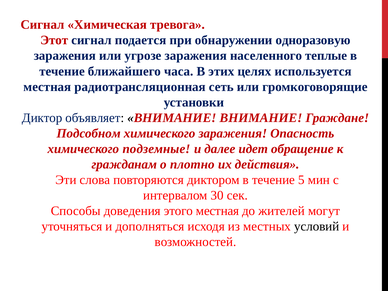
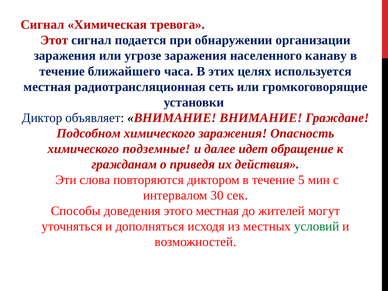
одноразовую: одноразовую -> организации
теплые: теплые -> канаву
плотно: плотно -> приведя
условий colour: black -> green
